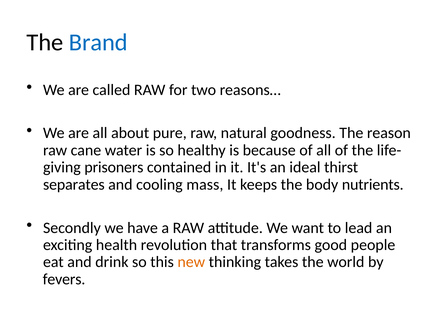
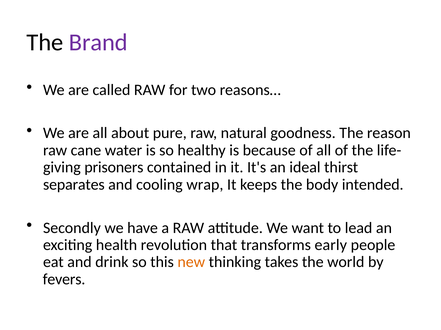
Brand colour: blue -> purple
mass: mass -> wrap
nutrients: nutrients -> intended
good: good -> early
